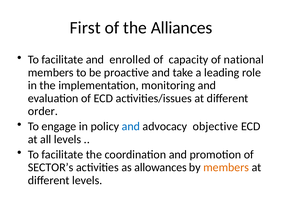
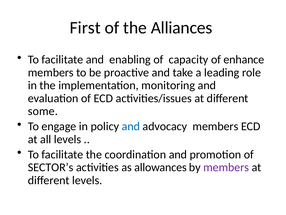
enrolled: enrolled -> enabling
national: national -> enhance
order: order -> some
advocacy objective: objective -> members
members at (226, 167) colour: orange -> purple
